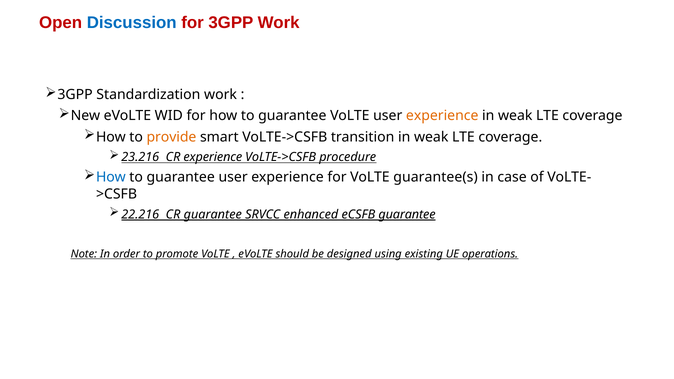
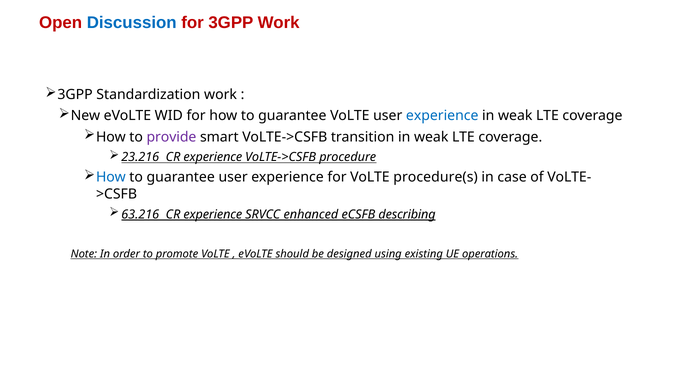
experience at (442, 116) colour: orange -> blue
provide colour: orange -> purple
guarantee(s: guarantee(s -> procedure(s
22.216: 22.216 -> 63.216
guarantee at (213, 214): guarantee -> experience
eCSFB guarantee: guarantee -> describing
